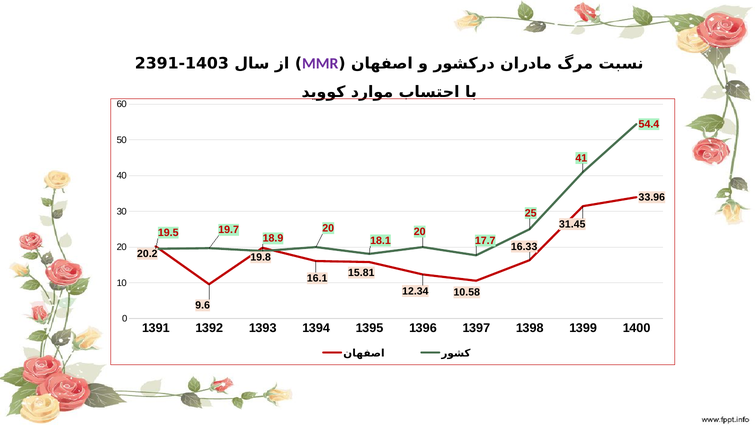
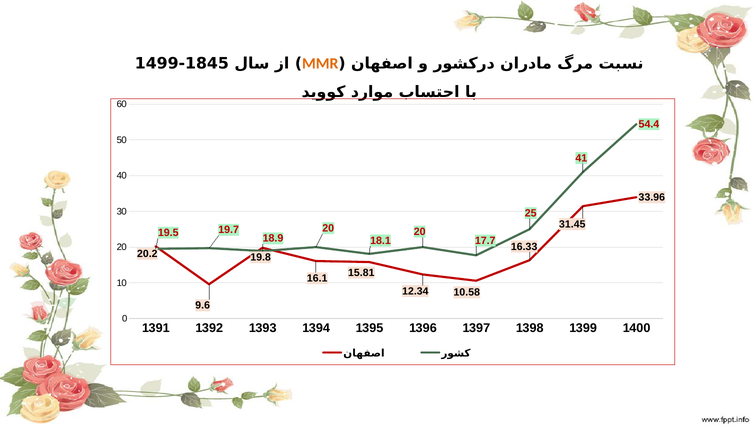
2391: 2391 -> 1499
1403: 1403 -> 1845
MMR colour: purple -> orange
